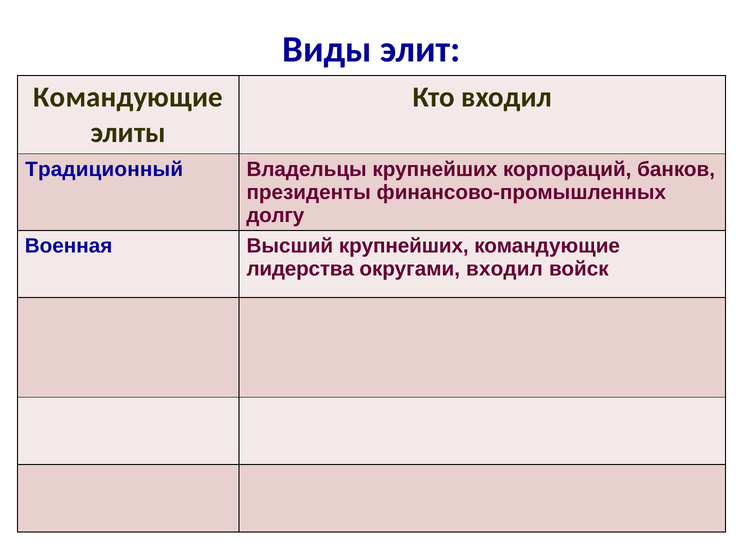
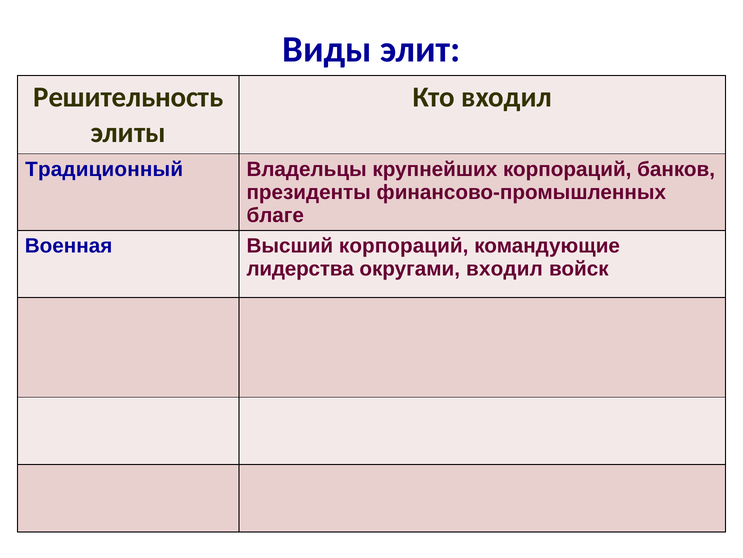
Командующие at (128, 97): Командующие -> Решительность
долгу: долгу -> благе
Высший крупнейших: крупнейших -> корпораций
